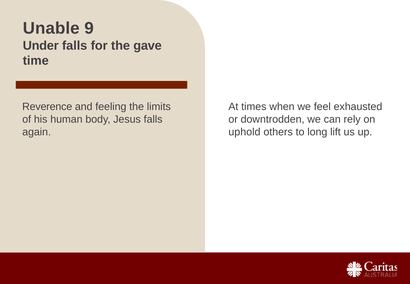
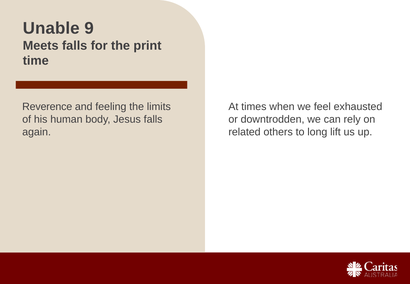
Under: Under -> Meets
gave: gave -> print
uphold: uphold -> related
